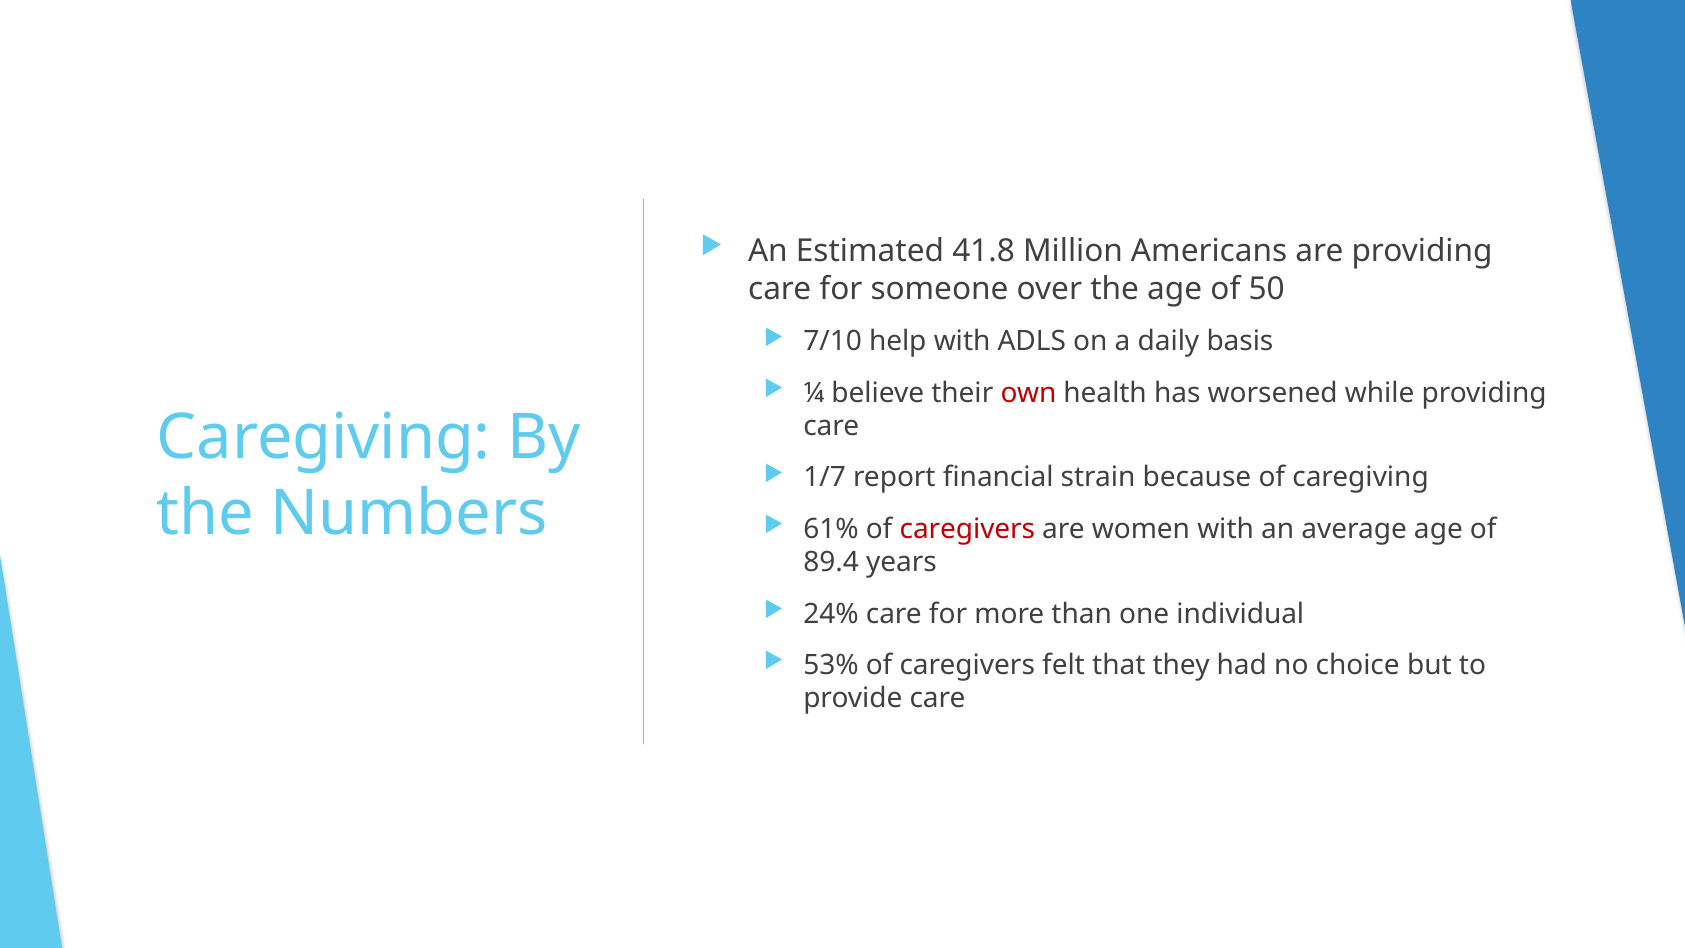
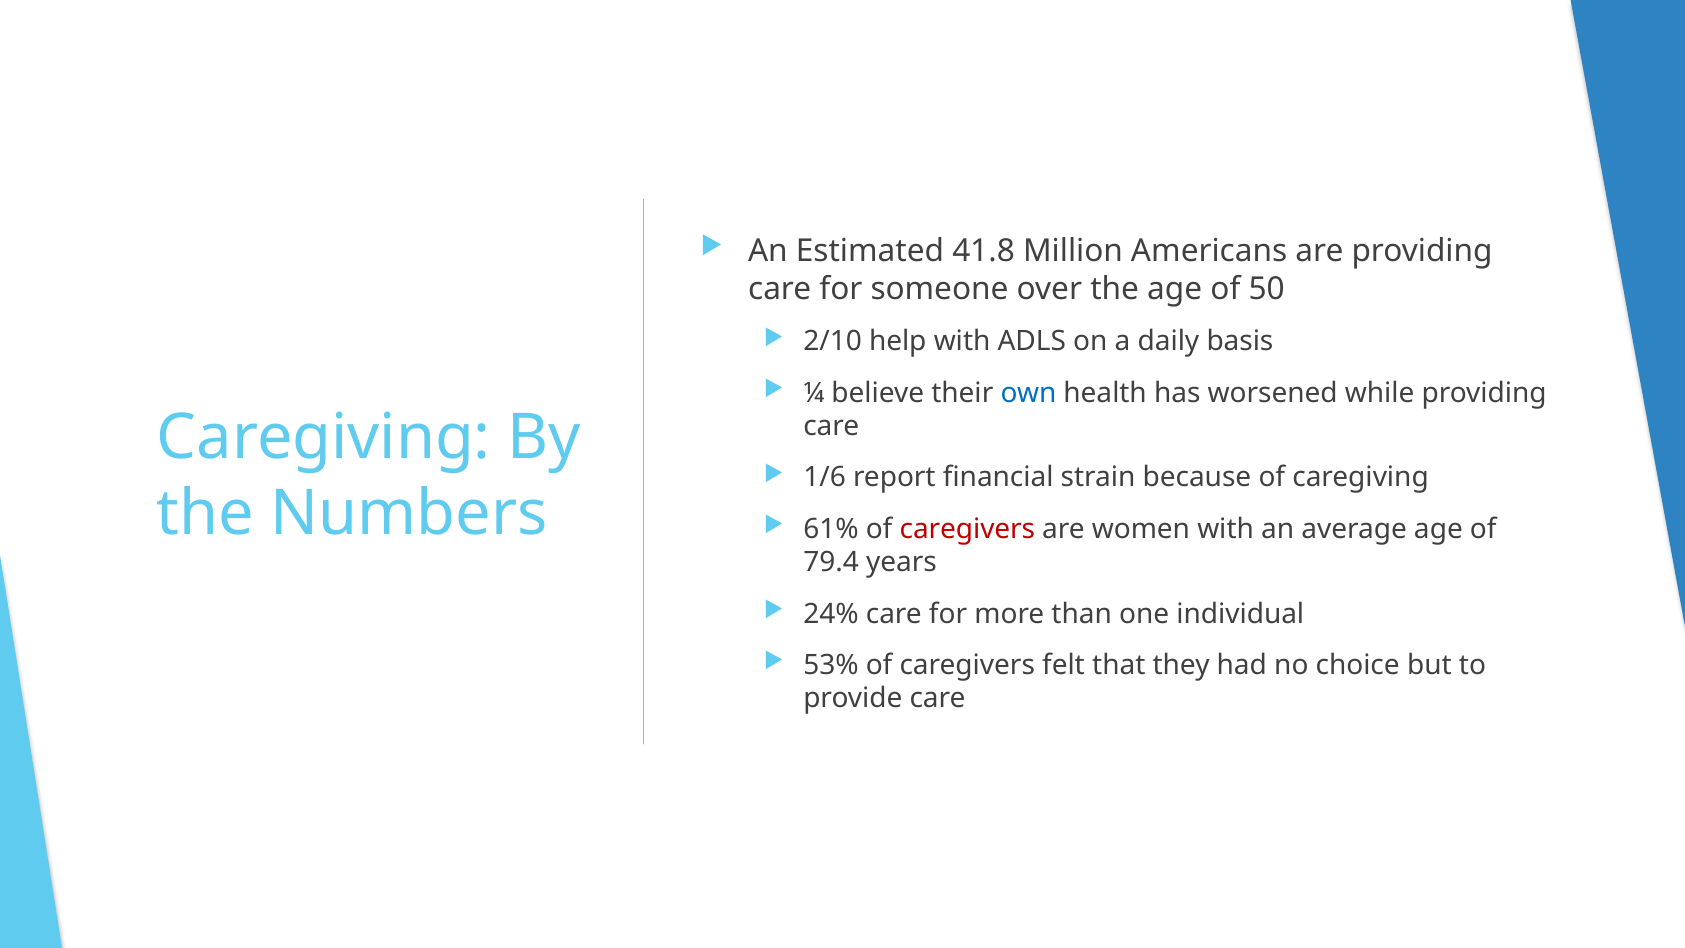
7/10: 7/10 -> 2/10
own colour: red -> blue
1/7: 1/7 -> 1/6
89.4: 89.4 -> 79.4
